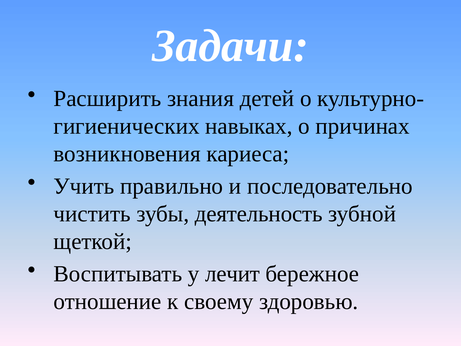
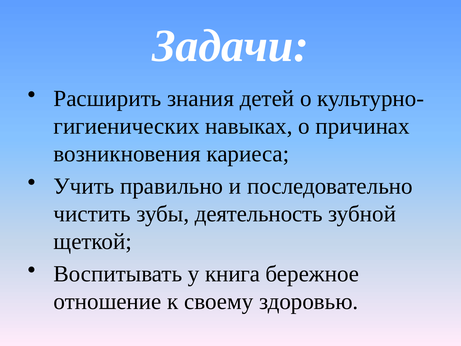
лечит: лечит -> книга
